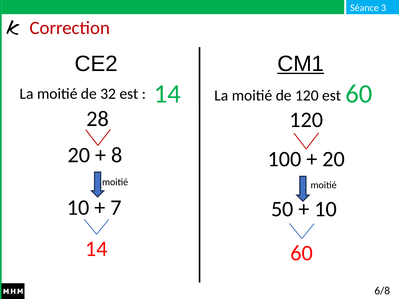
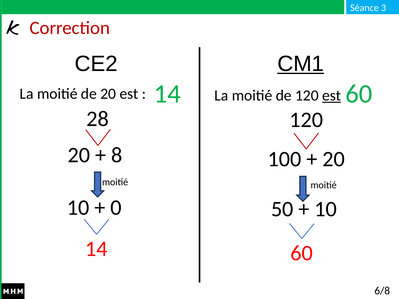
de 32: 32 -> 20
est at (332, 96) underline: none -> present
7: 7 -> 0
